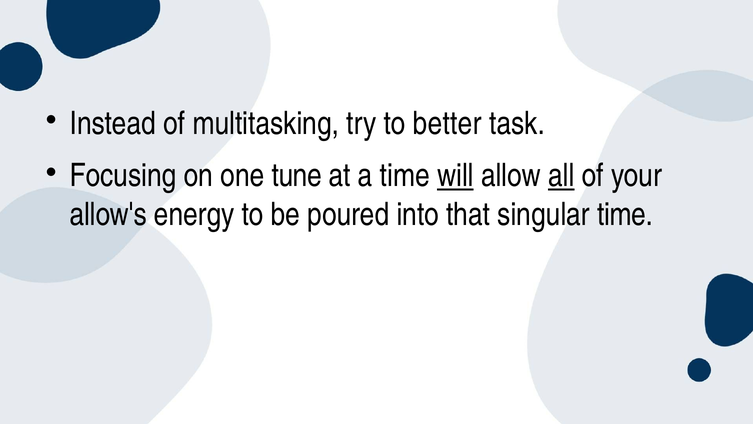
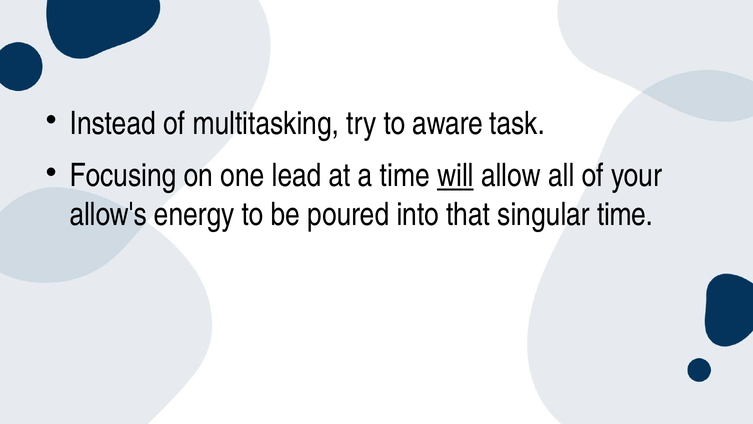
better: better -> aware
tune: tune -> lead
all underline: present -> none
